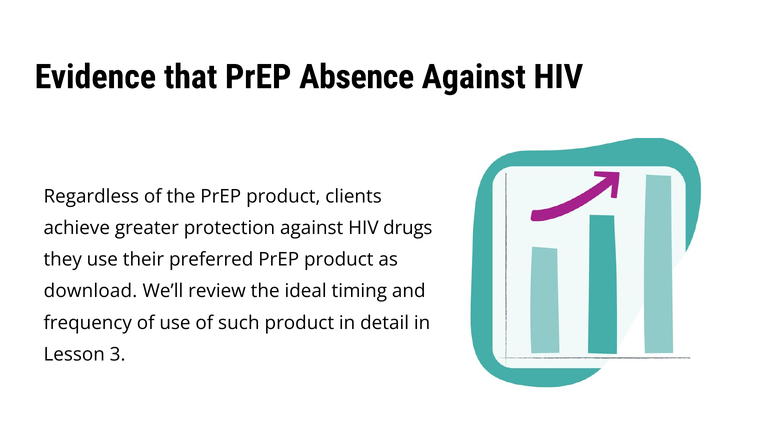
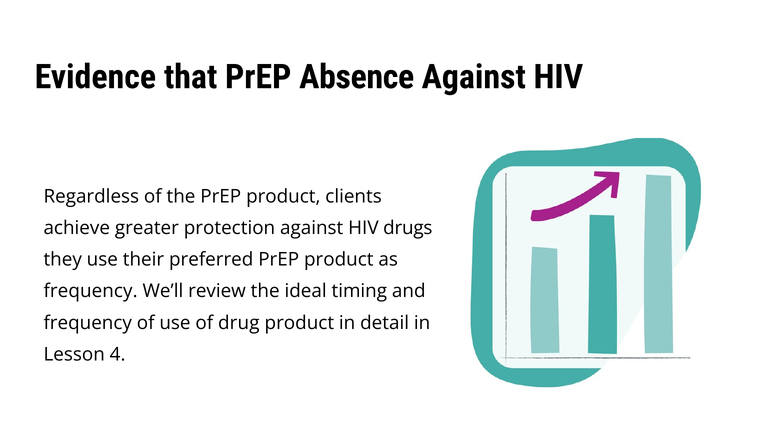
download at (90, 291): download -> frequency
such: such -> drug
3: 3 -> 4
